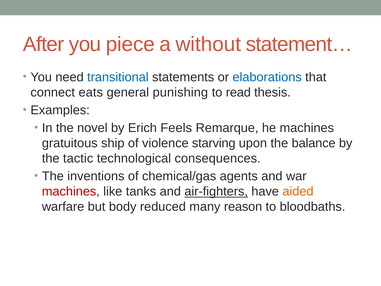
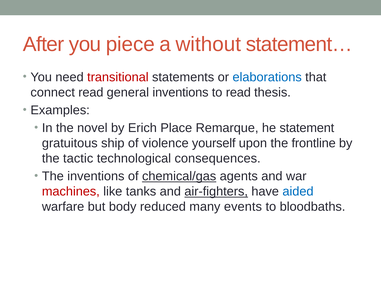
transitional colour: blue -> red
connect eats: eats -> read
general punishing: punishing -> inventions
Feels: Feels -> Place
he machines: machines -> statement
starving: starving -> yourself
balance: balance -> frontline
chemical/gas underline: none -> present
aided colour: orange -> blue
reason: reason -> events
